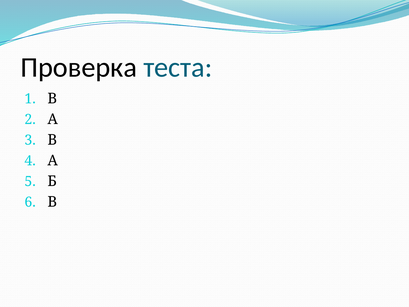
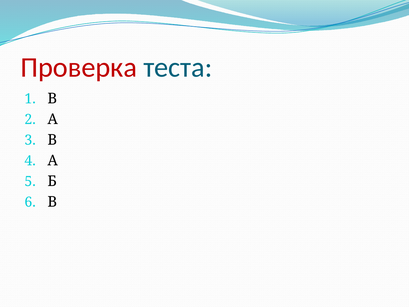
Проверка colour: black -> red
